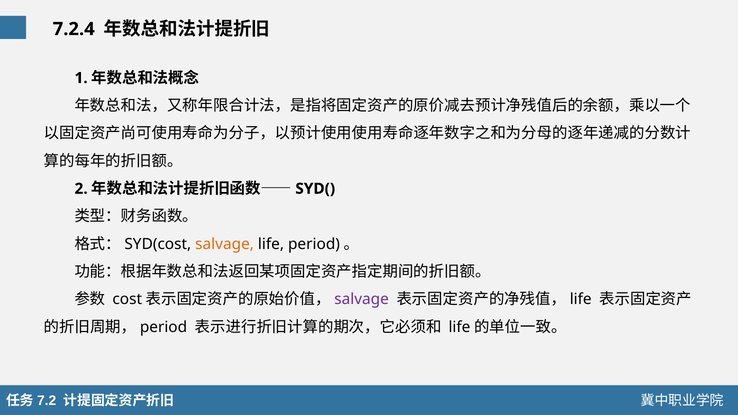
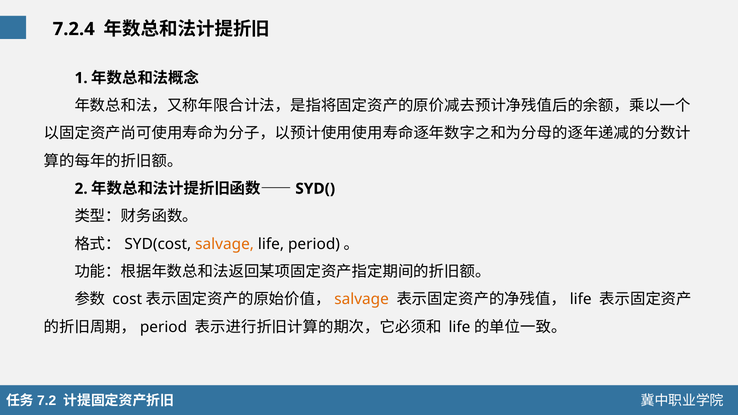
salvage at (362, 299) colour: purple -> orange
